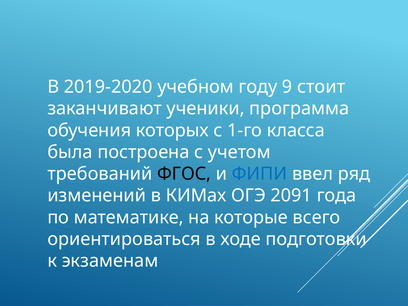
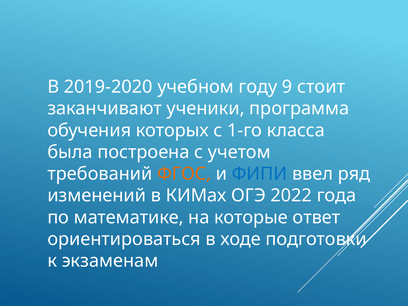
ФГОС colour: black -> orange
2091: 2091 -> 2022
всего: всего -> ответ
